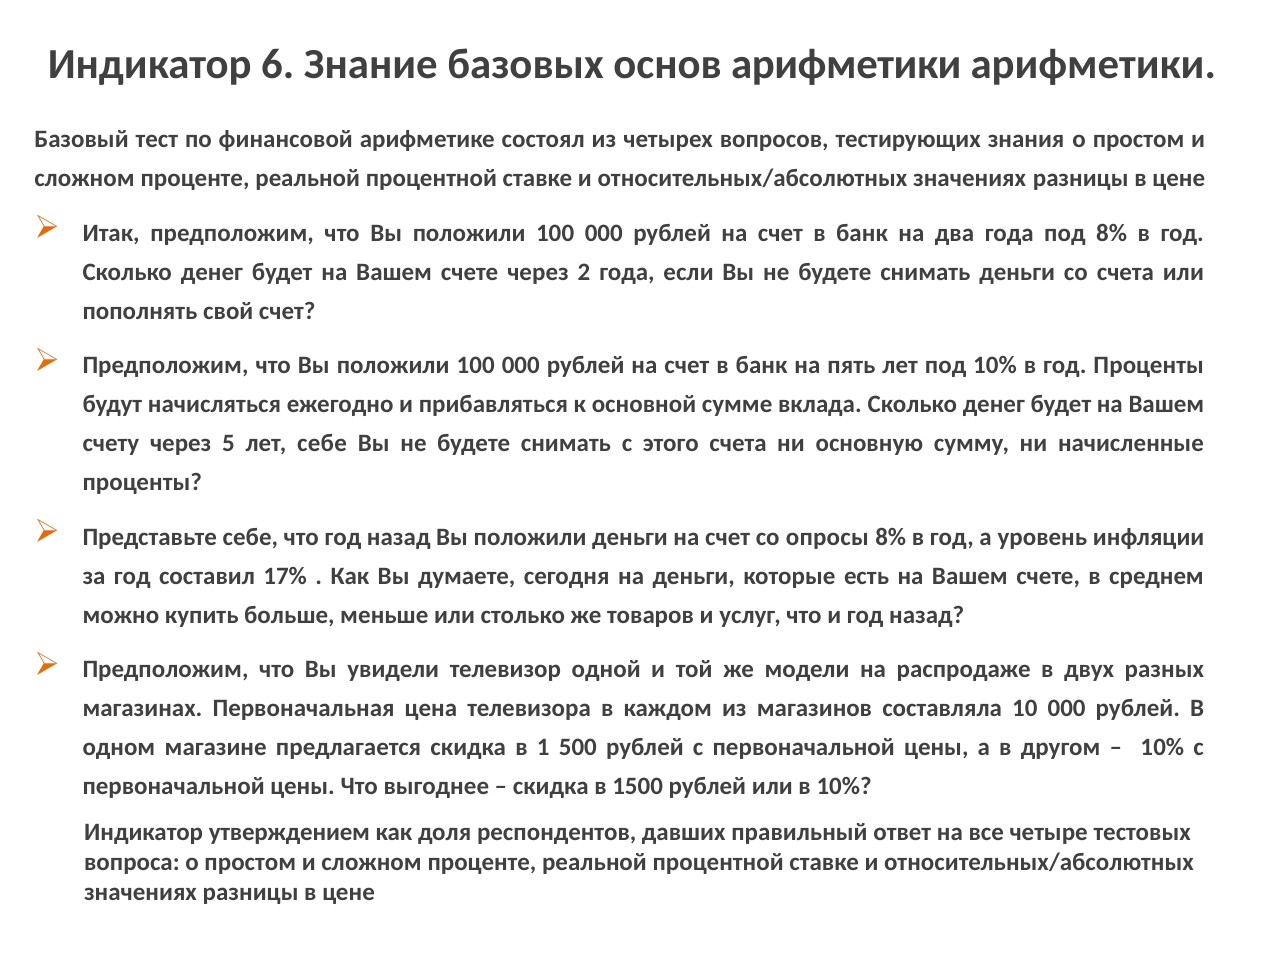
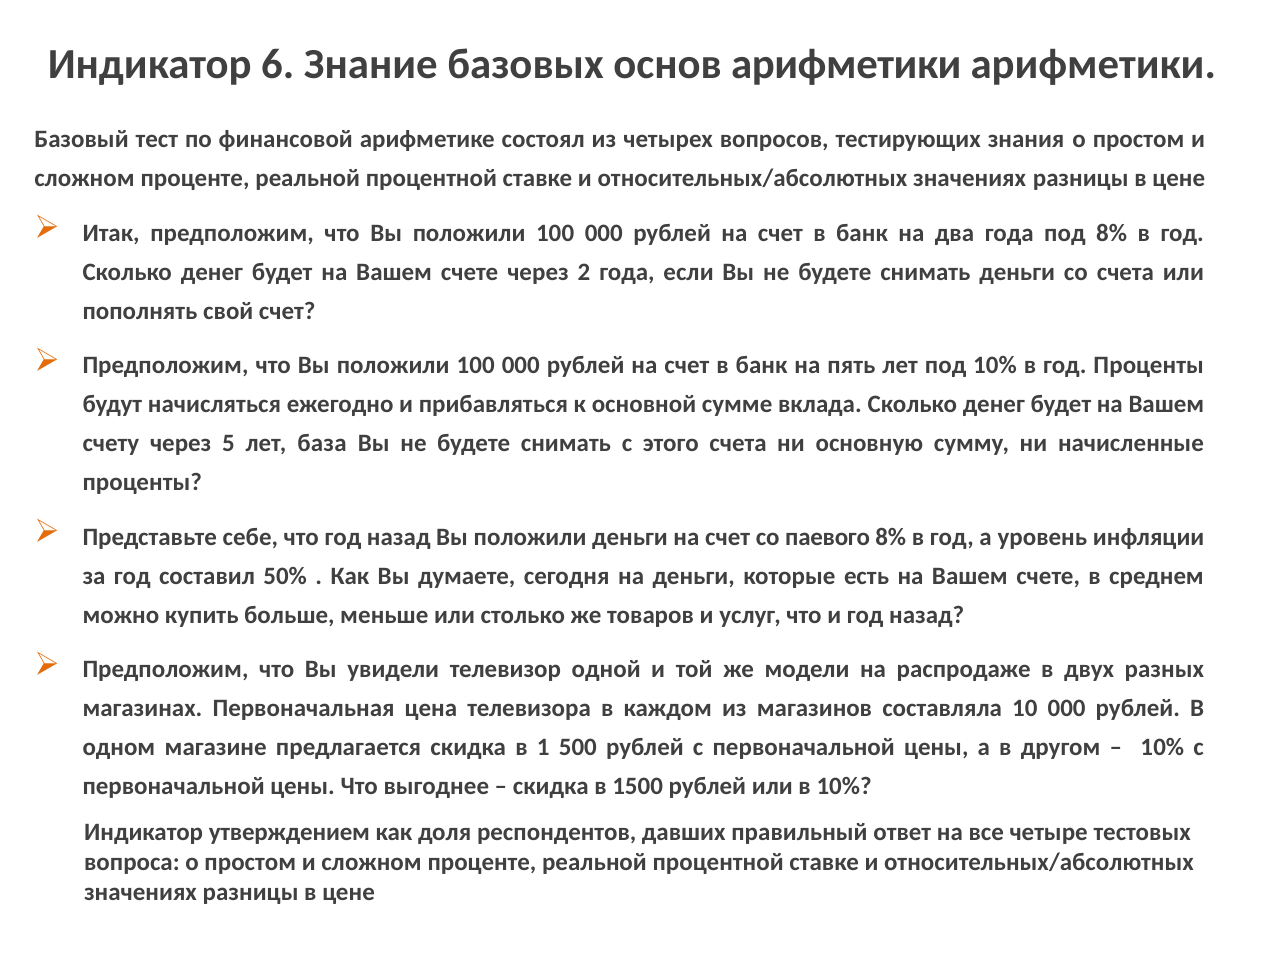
лет себе: себе -> база
опросы: опросы -> паевого
17%: 17% -> 50%
